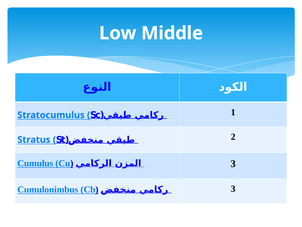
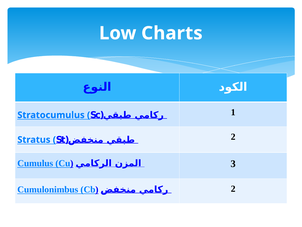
Middle: Middle -> Charts
3 at (233, 188): 3 -> 2
